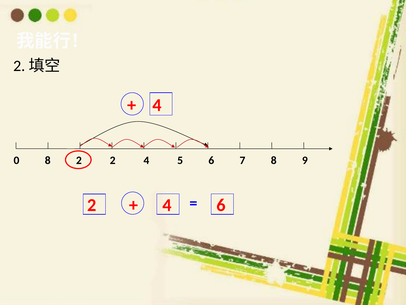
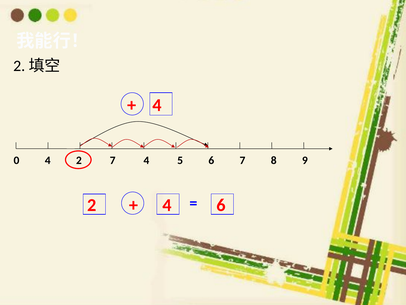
0 8: 8 -> 4
2 2: 2 -> 7
